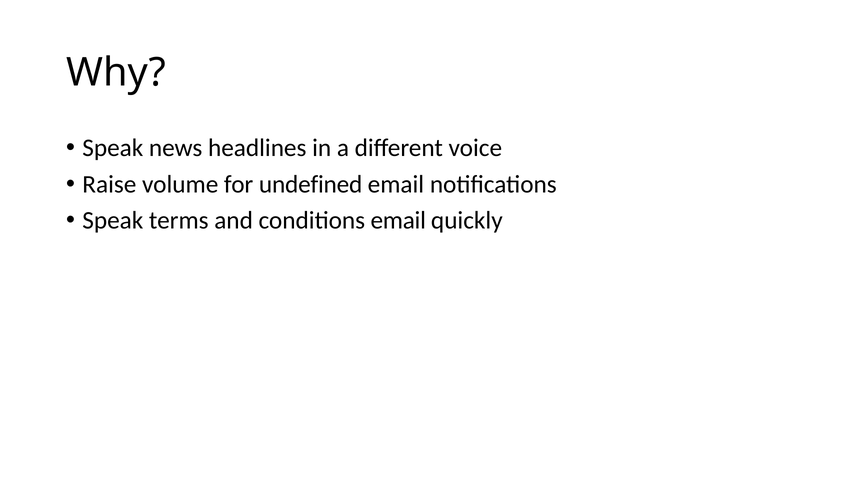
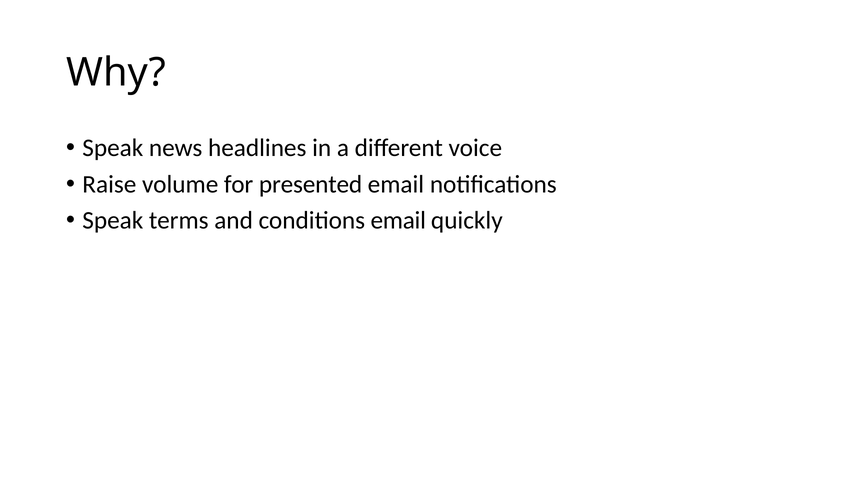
undefined: undefined -> presented
